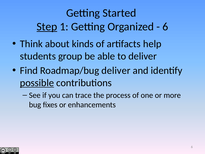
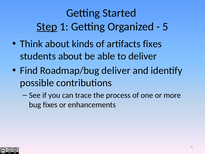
6 at (165, 27): 6 -> 5
artifacts help: help -> fixes
students group: group -> about
possible underline: present -> none
